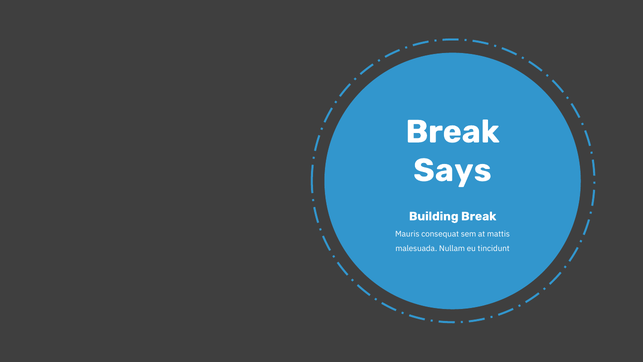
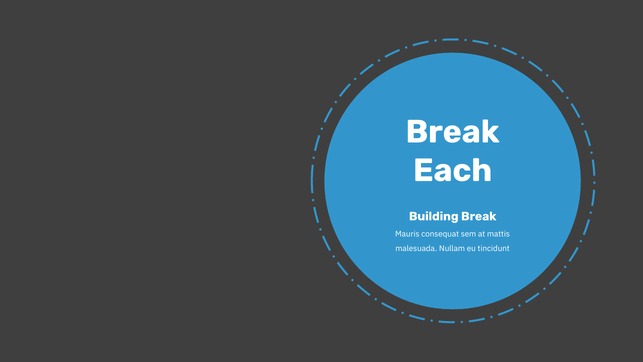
Says: Says -> Each
